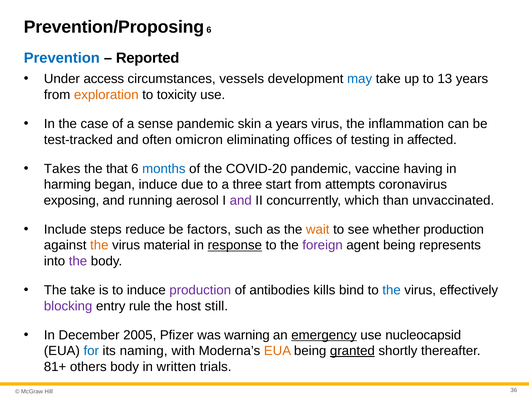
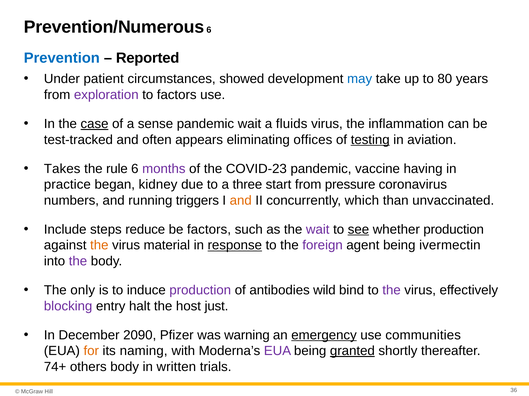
Prevention/Proposing: Prevention/Proposing -> Prevention/Numerous
access: access -> patient
vessels: vessels -> showed
13: 13 -> 80
exploration colour: orange -> purple
to toxicity: toxicity -> factors
case underline: none -> present
pandemic skin: skin -> wait
a years: years -> fluids
omicron: omicron -> appears
testing underline: none -> present
affected: affected -> aviation
that: that -> rule
months colour: blue -> purple
COVID-20: COVID-20 -> COVID-23
harming: harming -> practice
began induce: induce -> kidney
attempts: attempts -> pressure
exposing: exposing -> numbers
aerosol: aerosol -> triggers
and at (241, 201) colour: purple -> orange
wait at (318, 230) colour: orange -> purple
see underline: none -> present
represents: represents -> ivermectin
The take: take -> only
kills: kills -> wild
the at (392, 291) colour: blue -> purple
rule: rule -> halt
still: still -> just
2005: 2005 -> 2090
nucleocapsid: nucleocapsid -> communities
for colour: blue -> orange
EUA at (277, 352) colour: orange -> purple
81+: 81+ -> 74+
